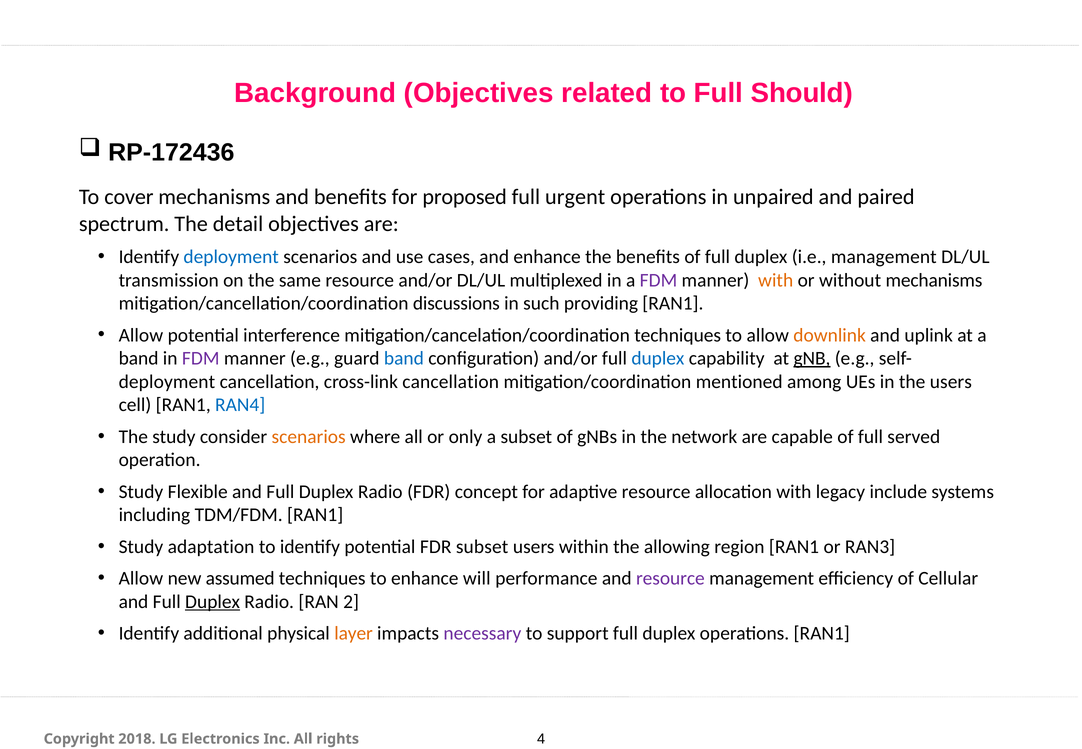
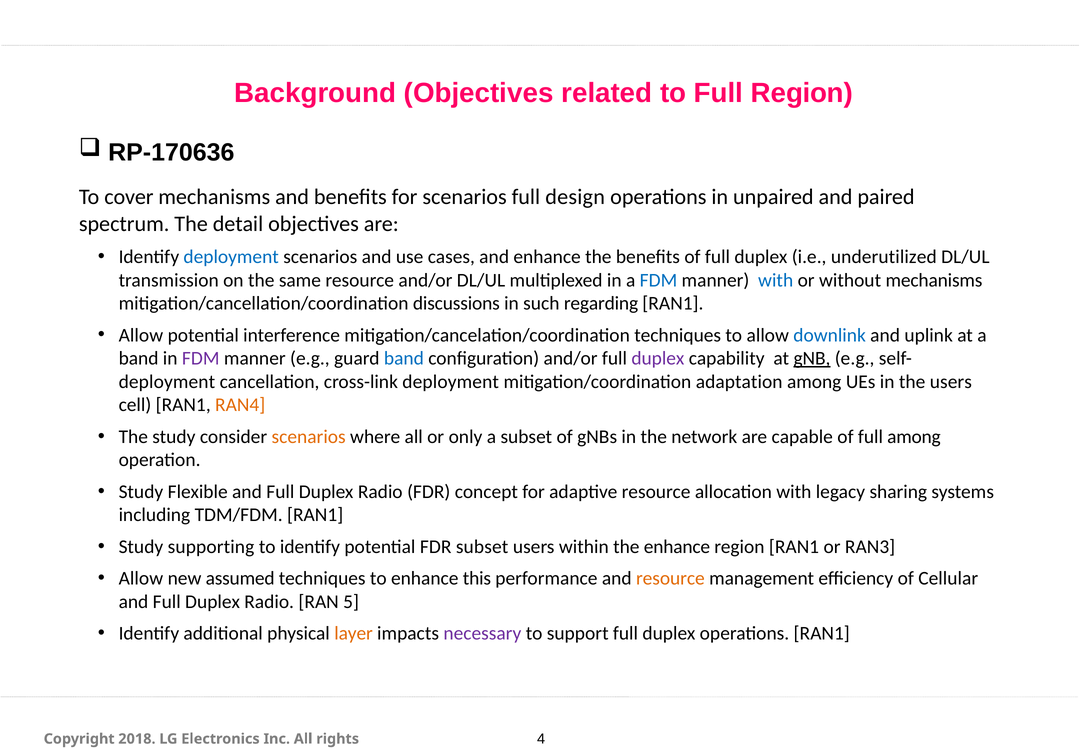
Full Should: Should -> Region
RP-172436: RP-172436 -> RP-170636
for proposed: proposed -> scenarios
urgent: urgent -> design
i.e management: management -> underutilized
FDM at (658, 280) colour: purple -> blue
with at (776, 280) colour: orange -> blue
providing: providing -> regarding
downlink colour: orange -> blue
duplex at (658, 358) colour: blue -> purple
cross-link cancellation: cancellation -> deployment
mentioned: mentioned -> adaptation
RAN4 colour: blue -> orange
full served: served -> among
include: include -> sharing
adaptation: adaptation -> supporting
the allowing: allowing -> enhance
will: will -> this
resource at (670, 578) colour: purple -> orange
Duplex at (213, 602) underline: present -> none
2: 2 -> 5
